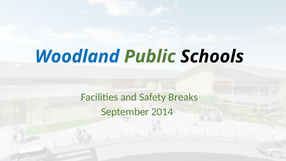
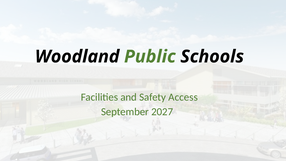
Woodland colour: blue -> black
Breaks: Breaks -> Access
2014: 2014 -> 2027
